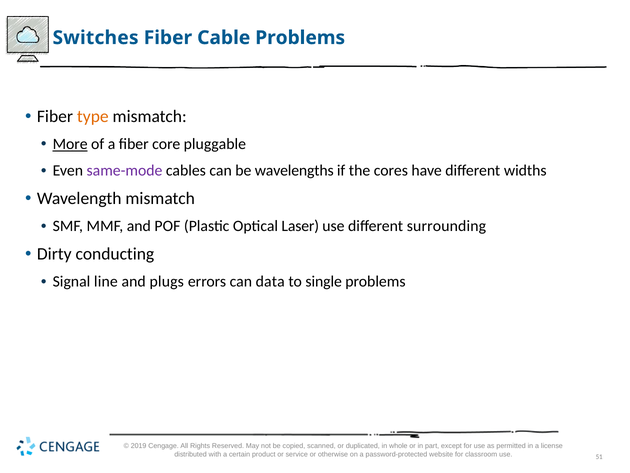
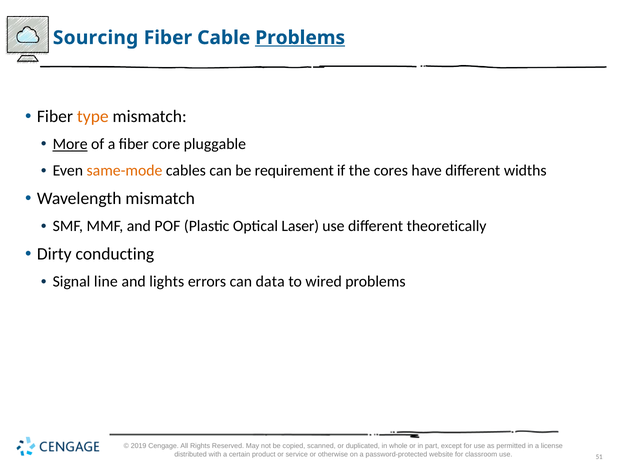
Switches: Switches -> Sourcing
Problems at (300, 38) underline: none -> present
same-mode colour: purple -> orange
wavelengths: wavelengths -> requirement
surrounding: surrounding -> theoretically
plugs: plugs -> lights
single: single -> wired
